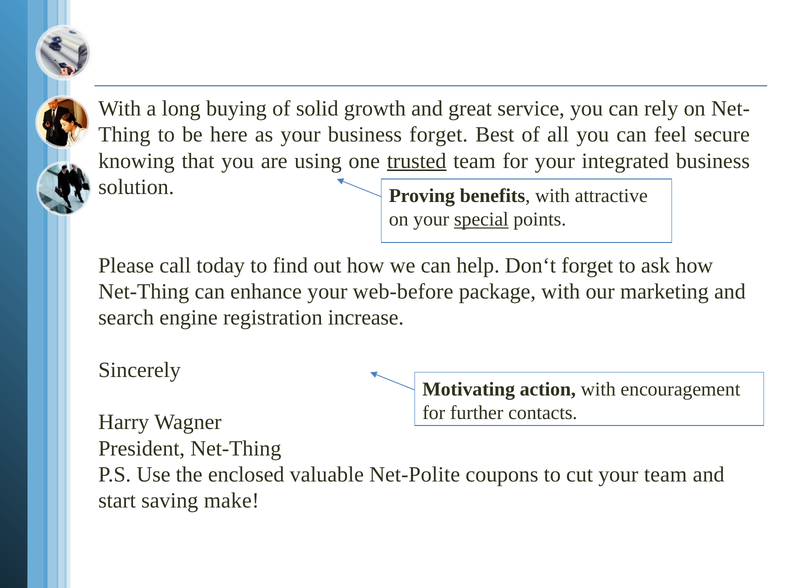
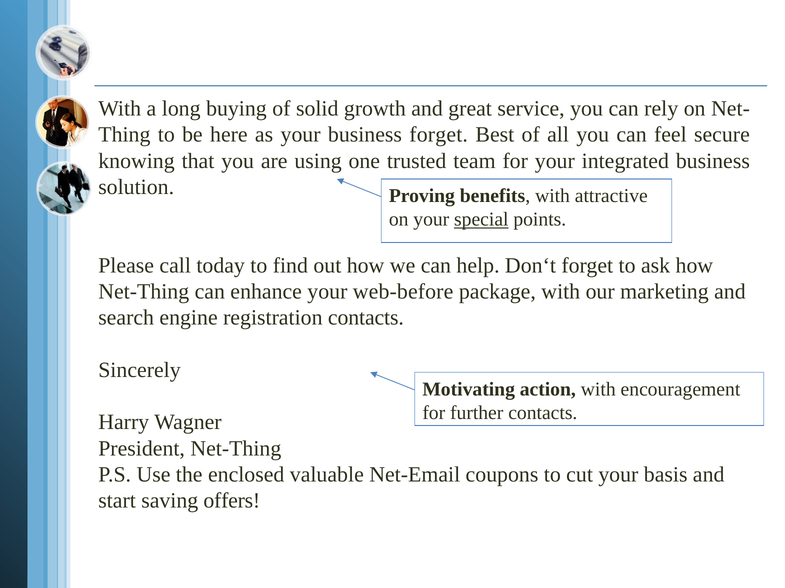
trusted underline: present -> none
registration increase: increase -> contacts
Net-Polite: Net-Polite -> Net-Email
your team: team -> basis
make: make -> offers
